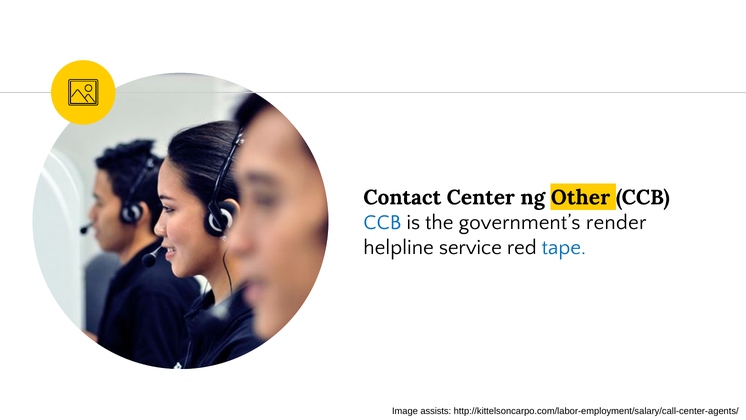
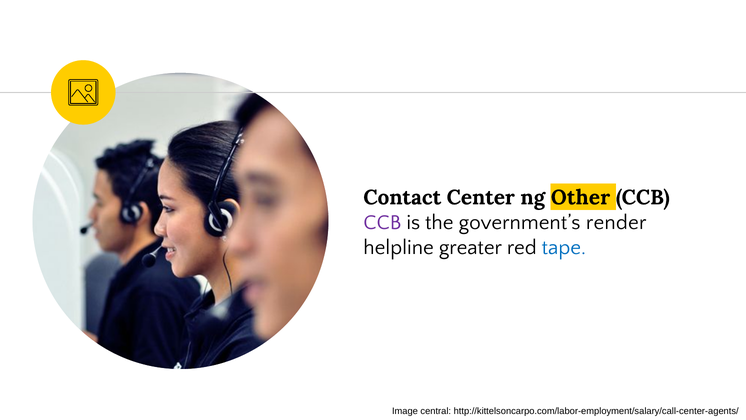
CCB at (382, 222) colour: blue -> purple
service: service -> greater
assists: assists -> central
